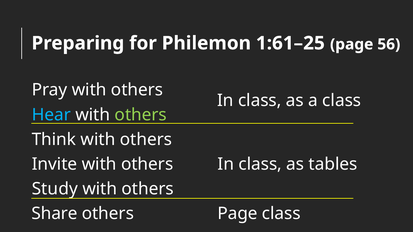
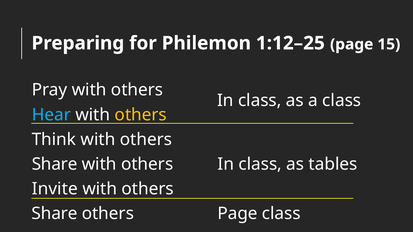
1:61–25: 1:61–25 -> 1:12–25
56: 56 -> 15
others at (141, 115) colour: light green -> yellow
Invite at (55, 164): Invite -> Share
Study: Study -> Invite
